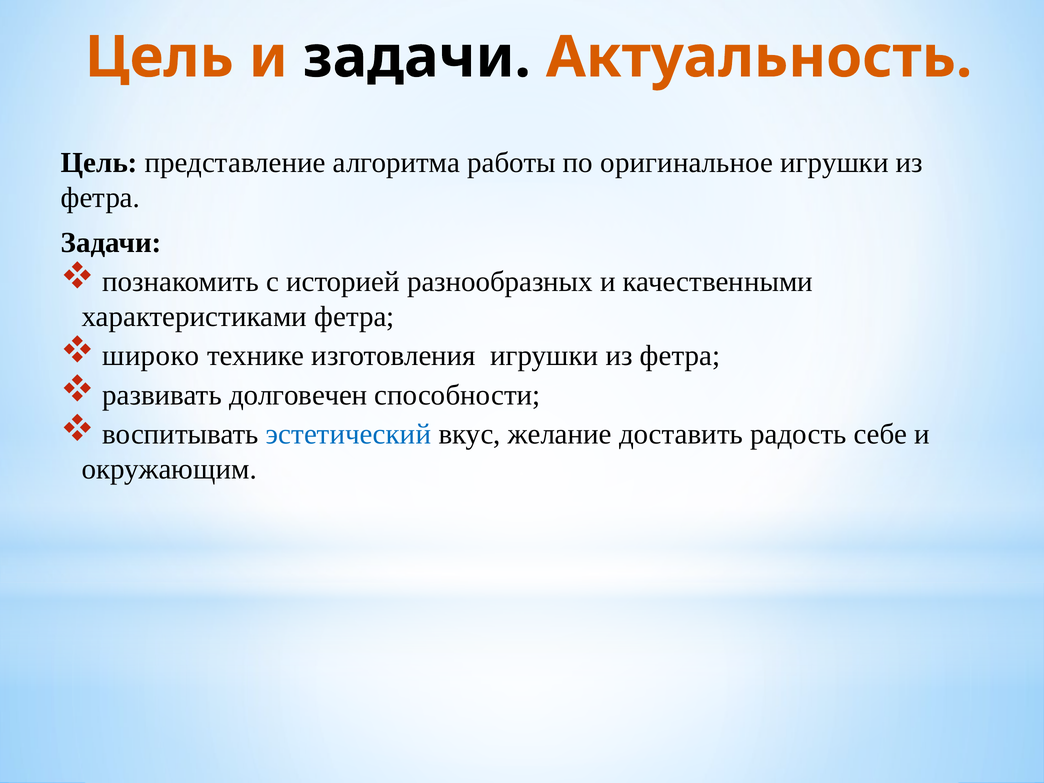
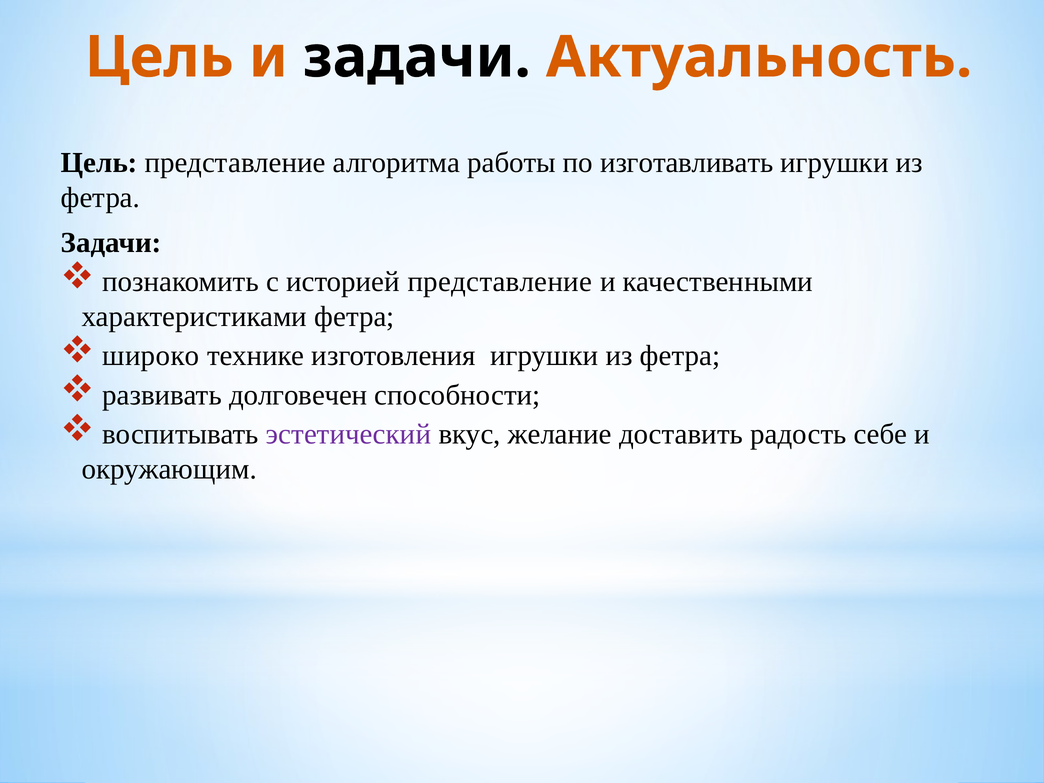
оригинальное: оригинальное -> изготавливать
историей разнообразных: разнообразных -> представление
эстетический colour: blue -> purple
